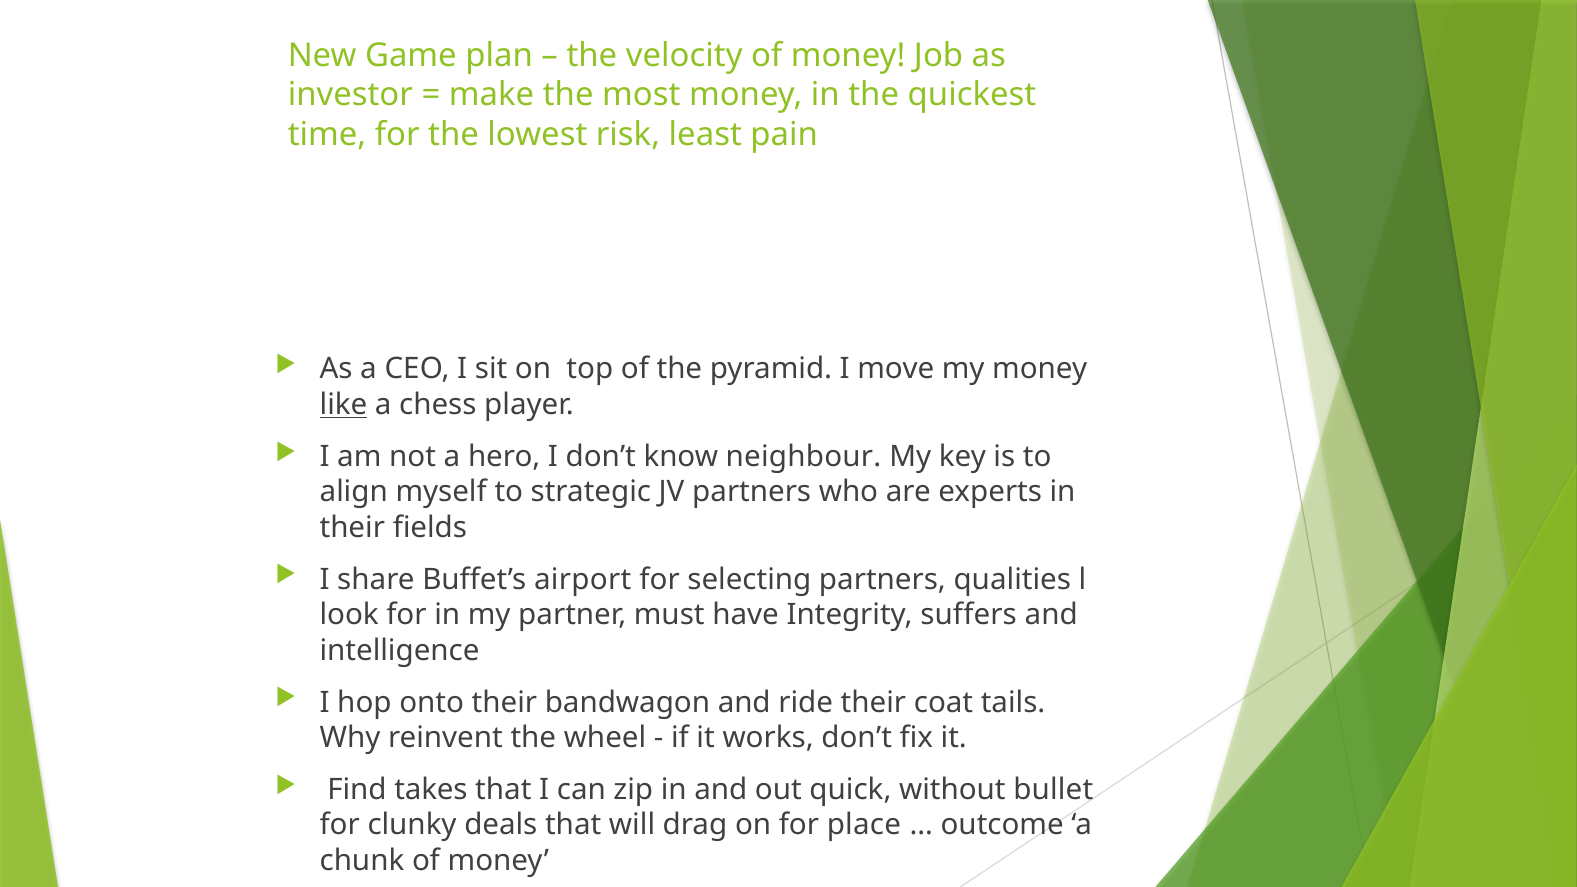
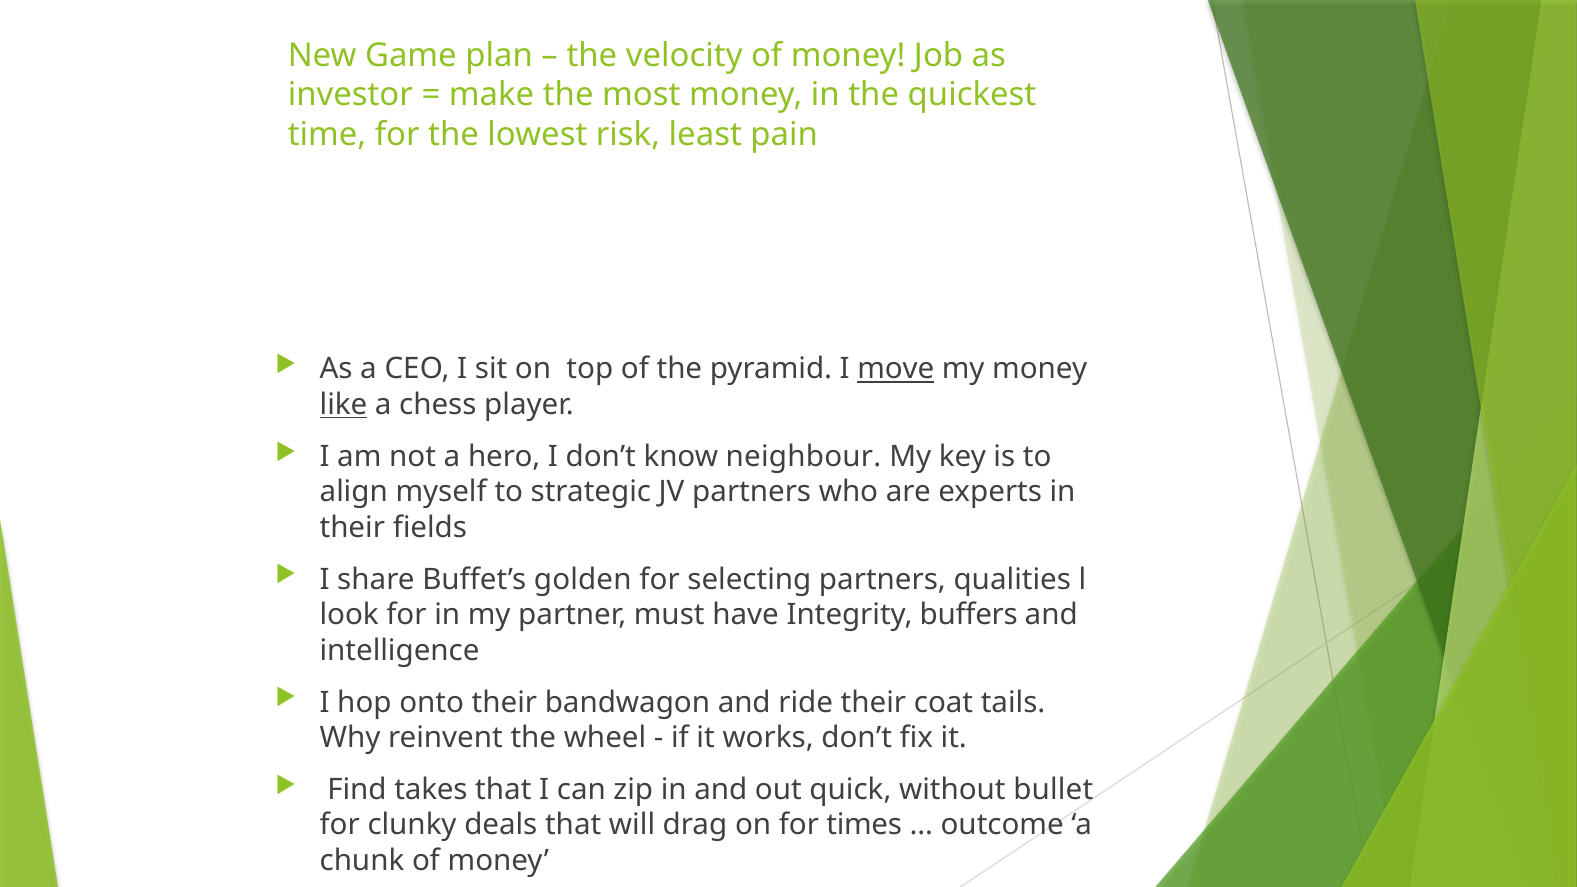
move underline: none -> present
airport: airport -> golden
suffers: suffers -> buffers
place: place -> times
